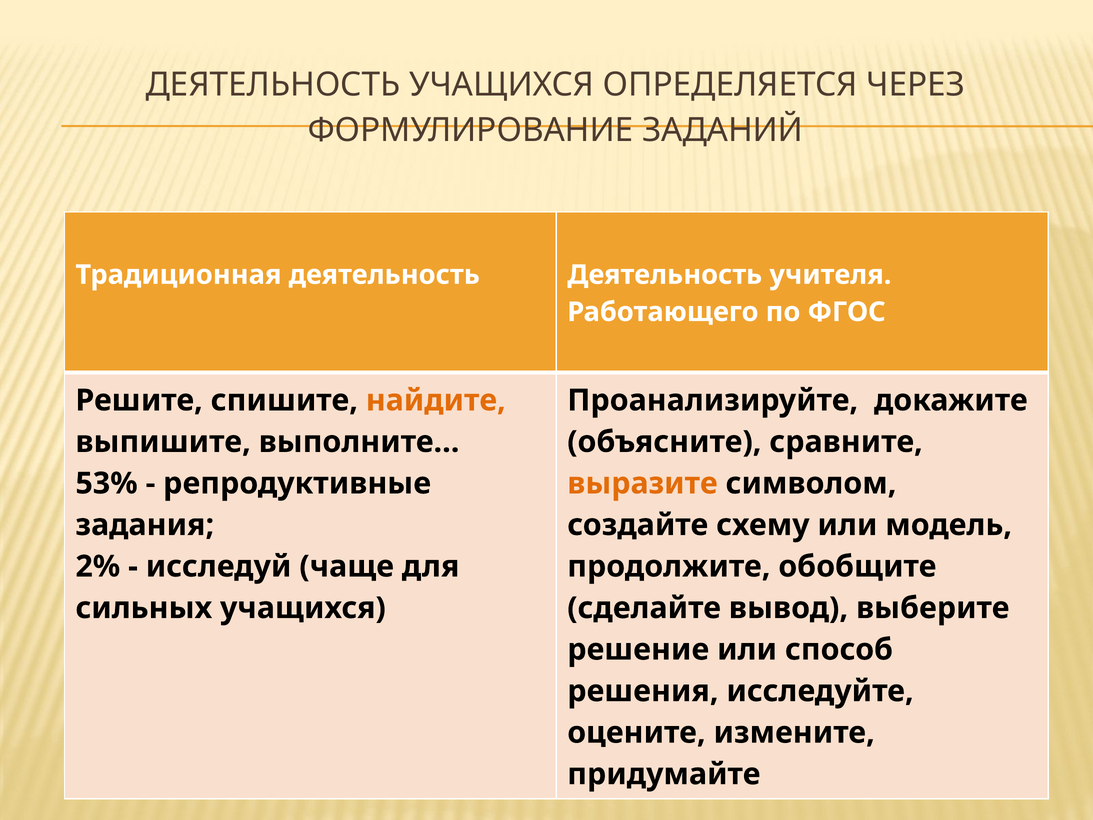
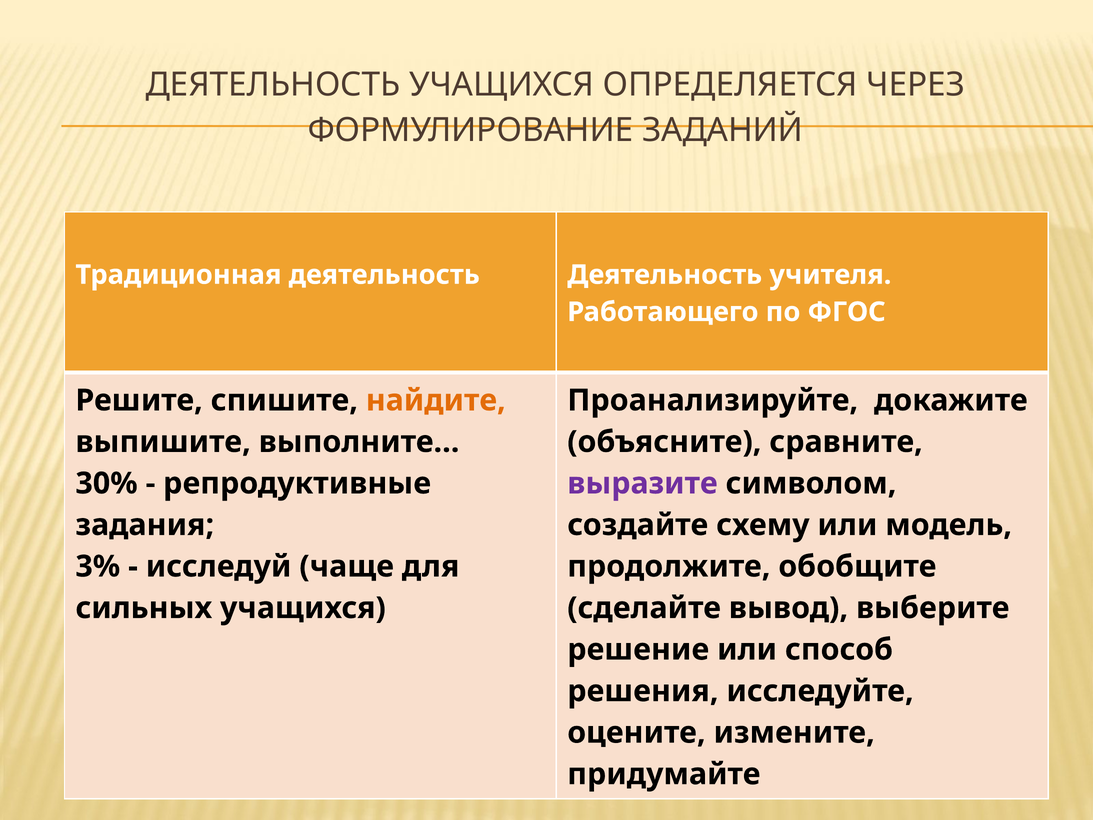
53%: 53% -> 30%
выразите colour: orange -> purple
2%: 2% -> 3%
